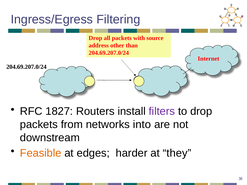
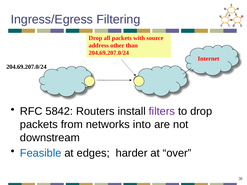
1827: 1827 -> 5842
Feasible colour: orange -> blue
they: they -> over
